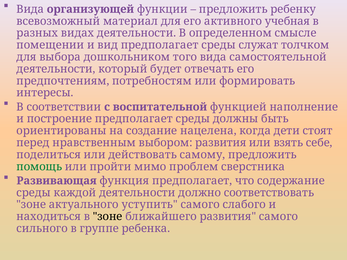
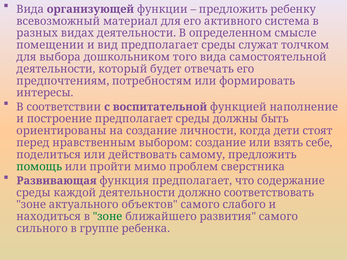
учебная: учебная -> система
нацелена: нацелена -> личности
выбором развития: развития -> создание
уступить: уступить -> объектов
зоне at (108, 217) colour: black -> green
